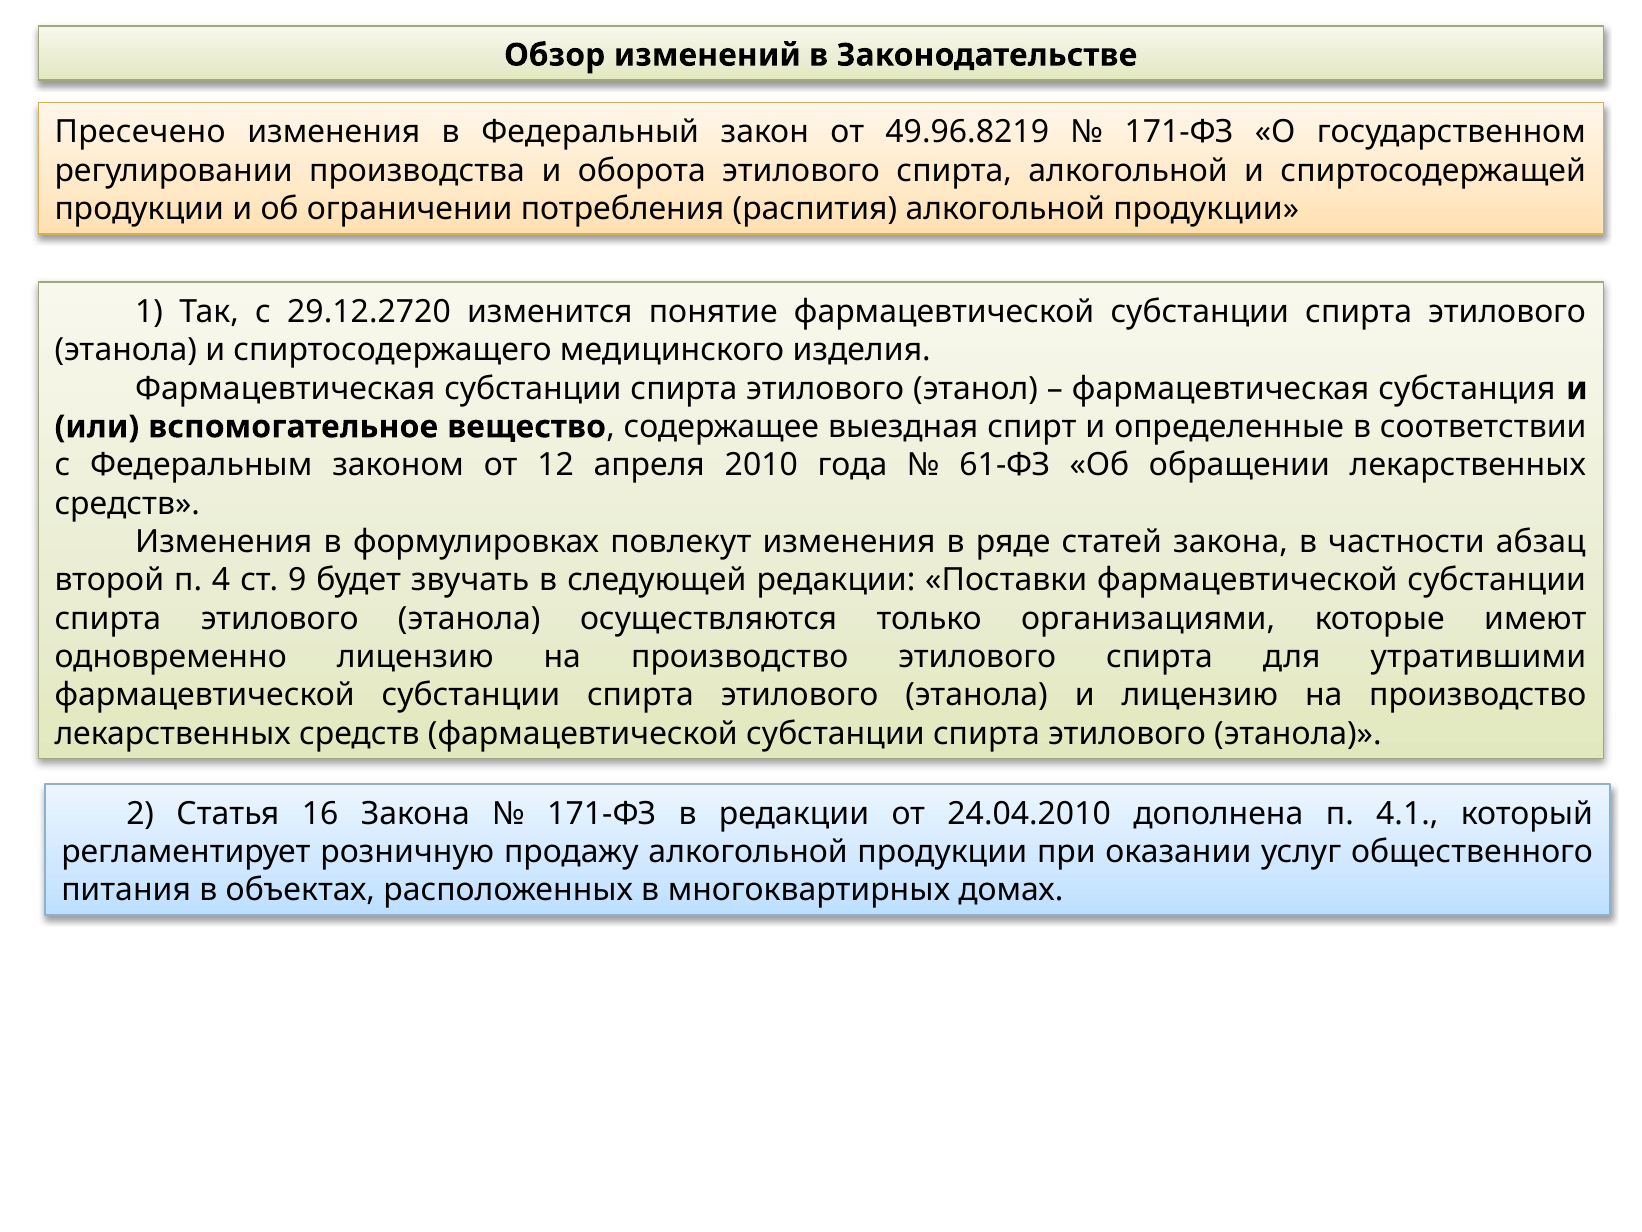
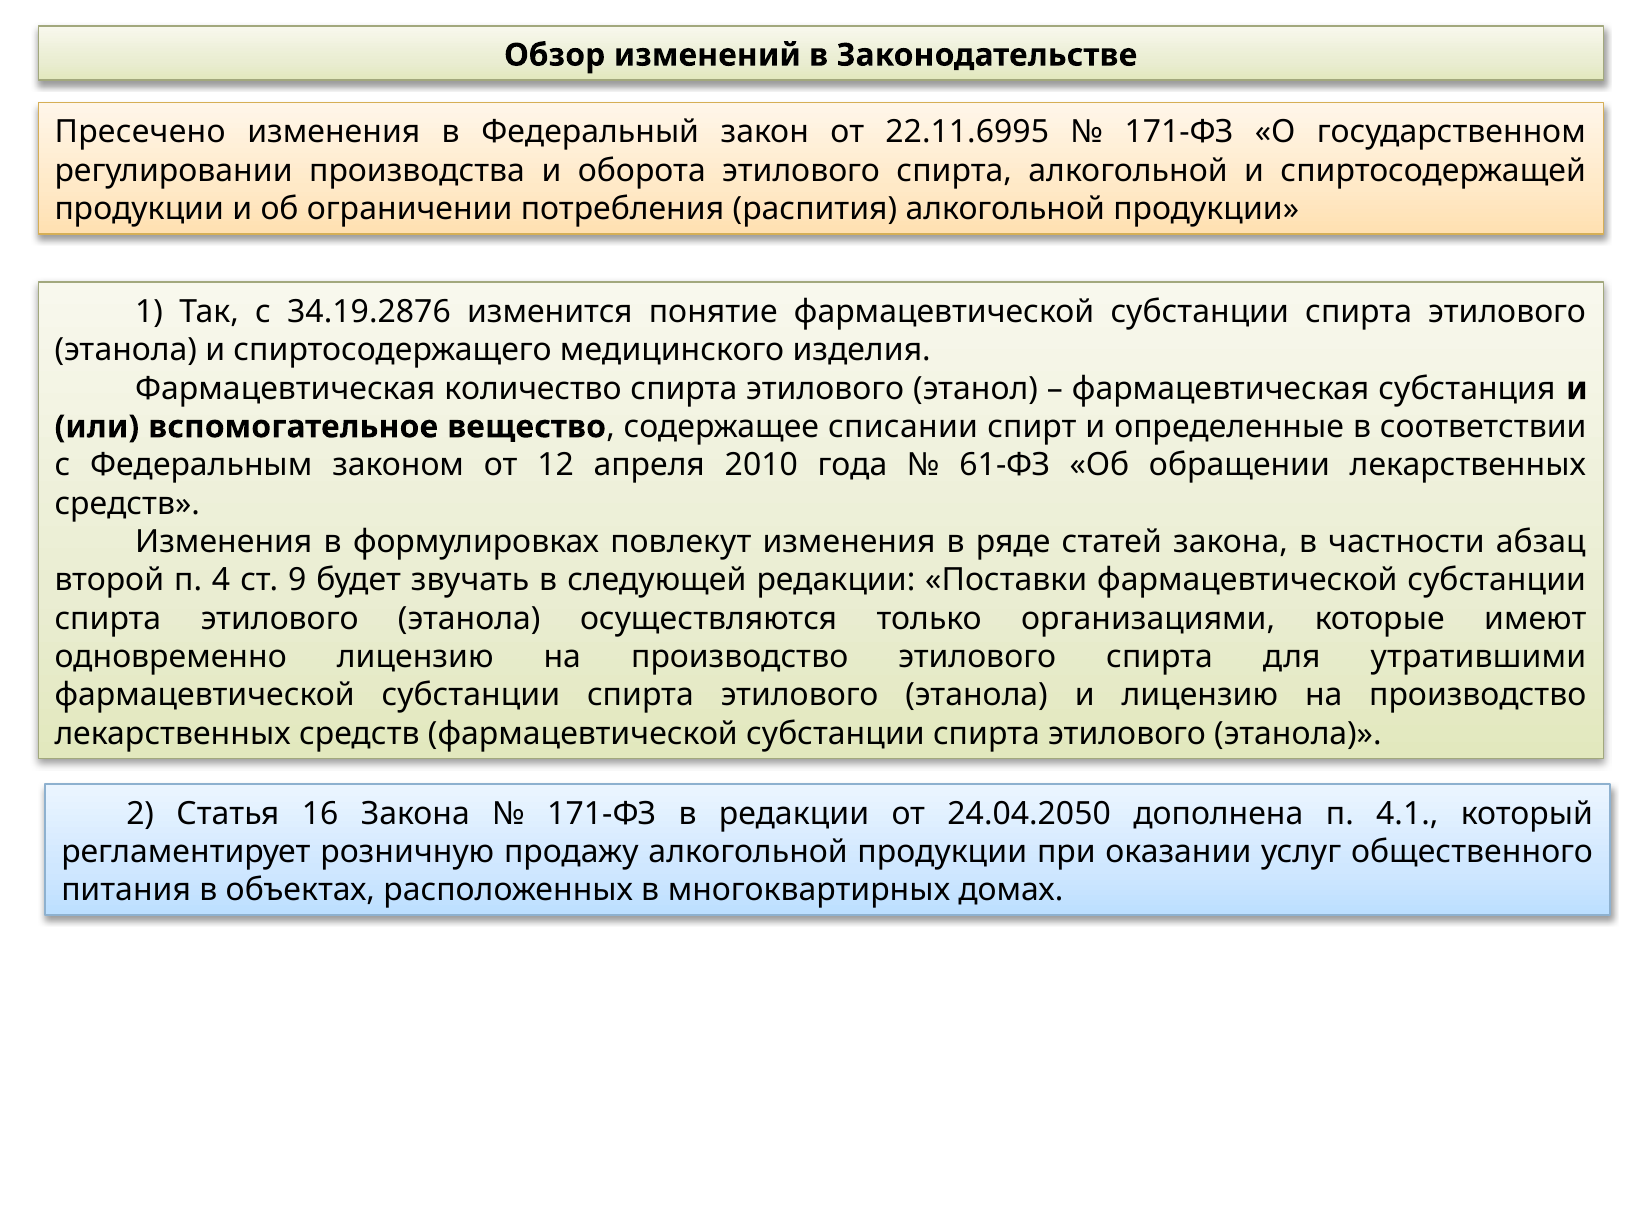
49.96.8219: 49.96.8219 -> 22.11.6995
29.12.2720: 29.12.2720 -> 34.19.2876
Фармацевтическая субстанции: субстанции -> количество
выездная: выездная -> списании
24.04.2010: 24.04.2010 -> 24.04.2050
